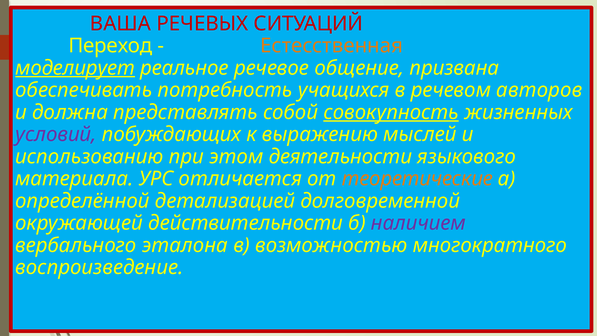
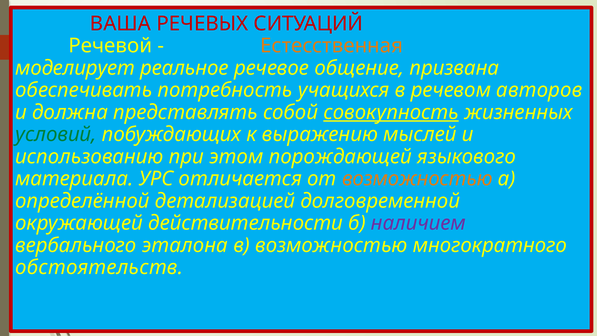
Переход: Переход -> Речевой
моделирует underline: present -> none
условий colour: purple -> green
деятельности: деятельности -> порождающей
от теоретические: теоретические -> возможностью
воспроизведение: воспроизведение -> обстоятельств
